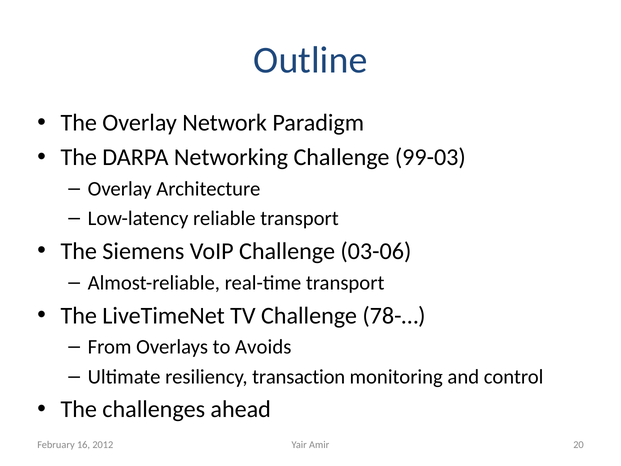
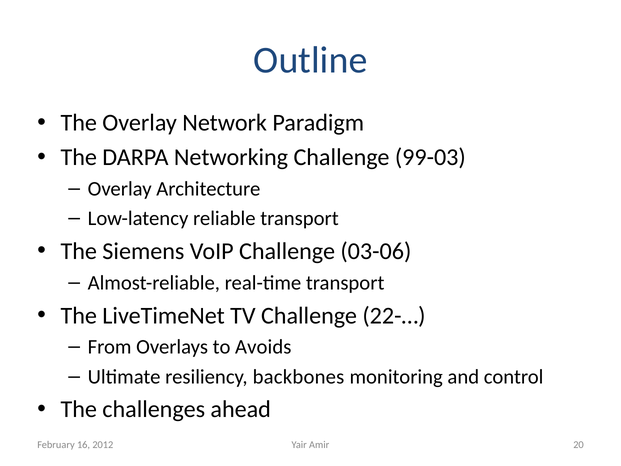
78-…: 78-… -> 22-…
transaction: transaction -> backbones
